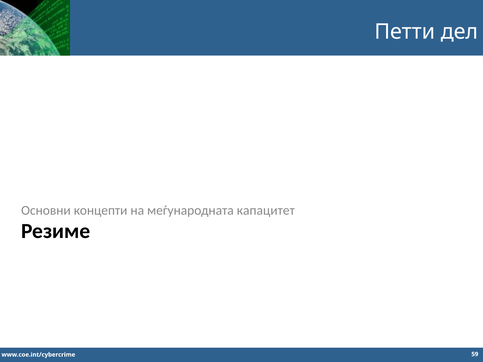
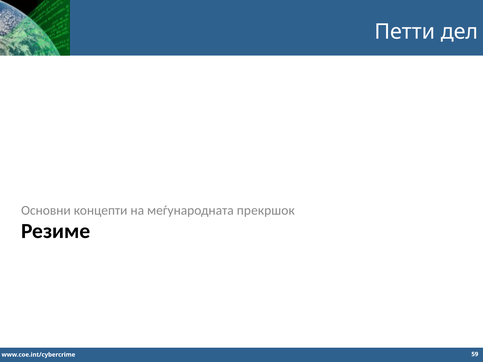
капацитет: капацитет -> прекршок
